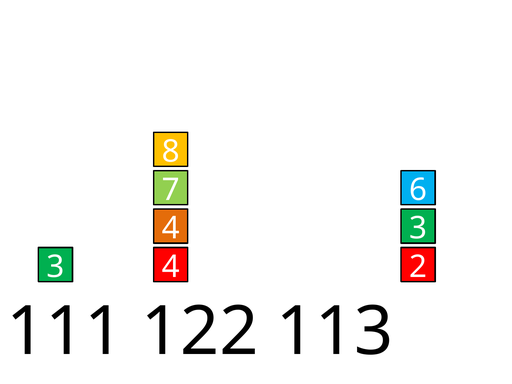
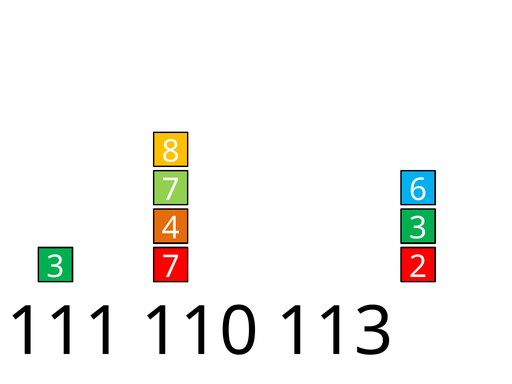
3 4: 4 -> 7
122: 122 -> 110
